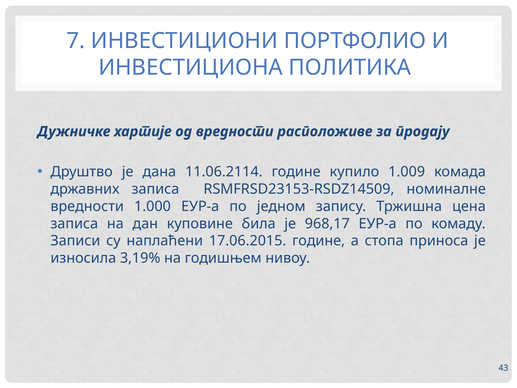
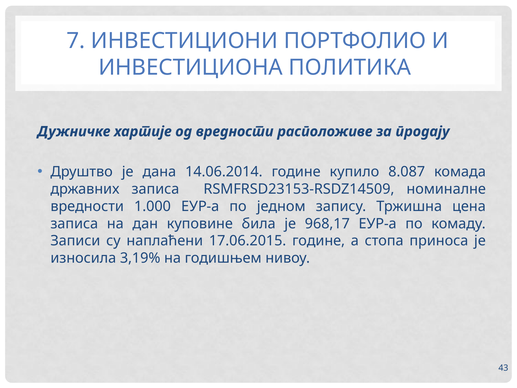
11.06.2114: 11.06.2114 -> 14.06.2014
1.009: 1.009 -> 8.087
